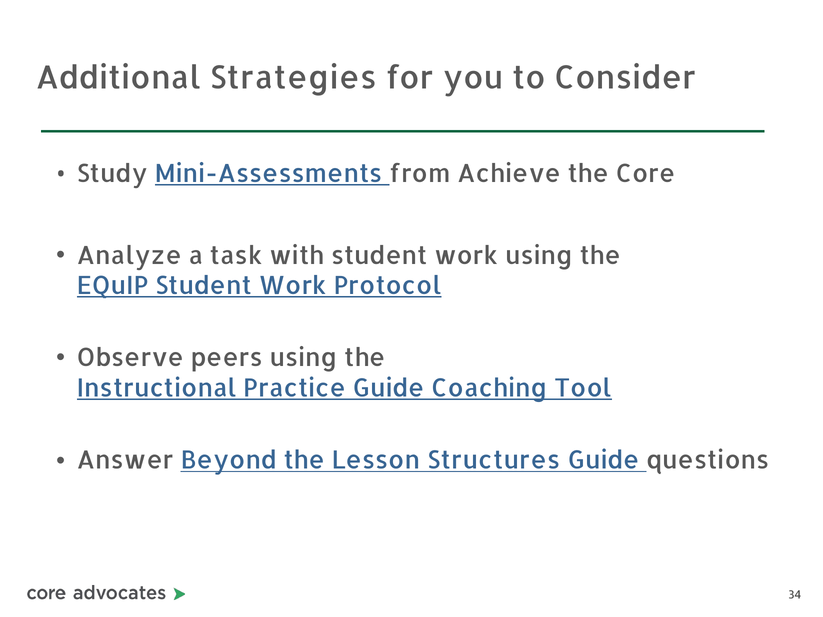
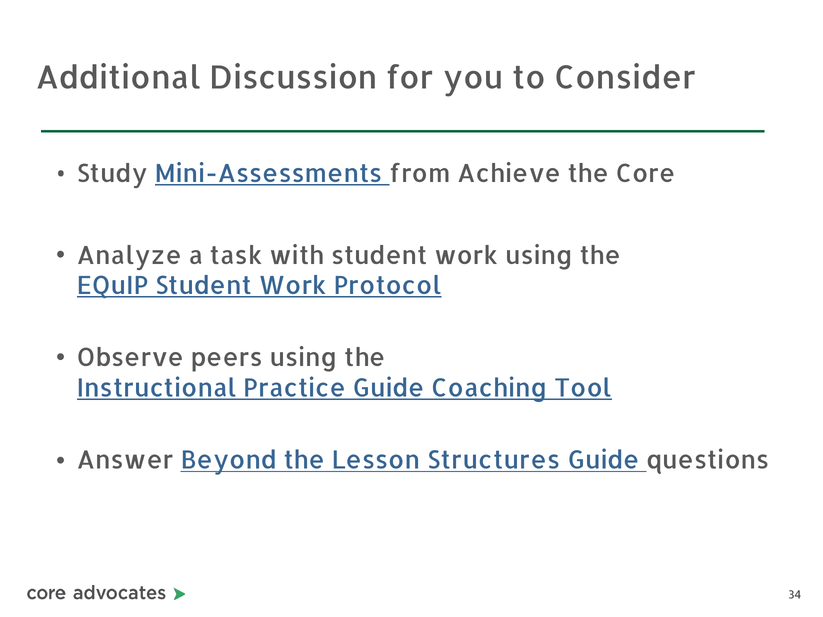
Strategies: Strategies -> Discussion
